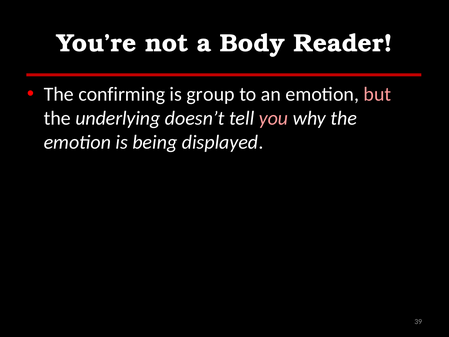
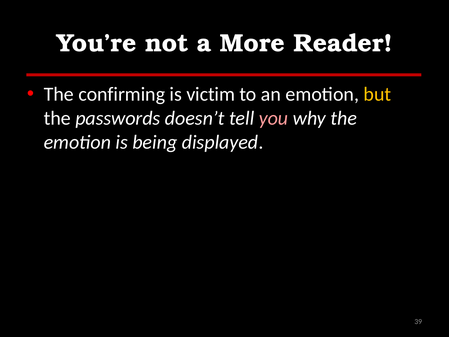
Body: Body -> More
group: group -> victim
but colour: pink -> yellow
underlying: underlying -> passwords
